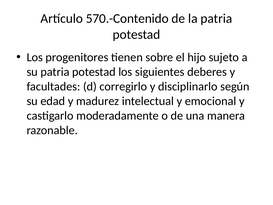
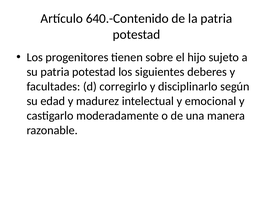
570.-Contenido: 570.-Contenido -> 640.-Contenido
